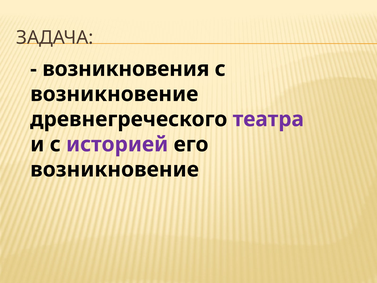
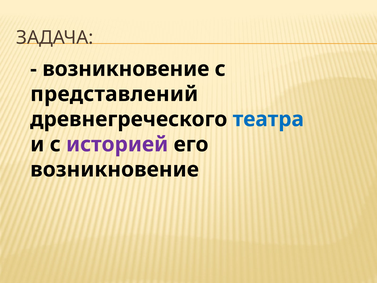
возникновения at (126, 69): возникновения -> возникновение
возникновение at (114, 94): возникновение -> представлений
театра colour: purple -> blue
